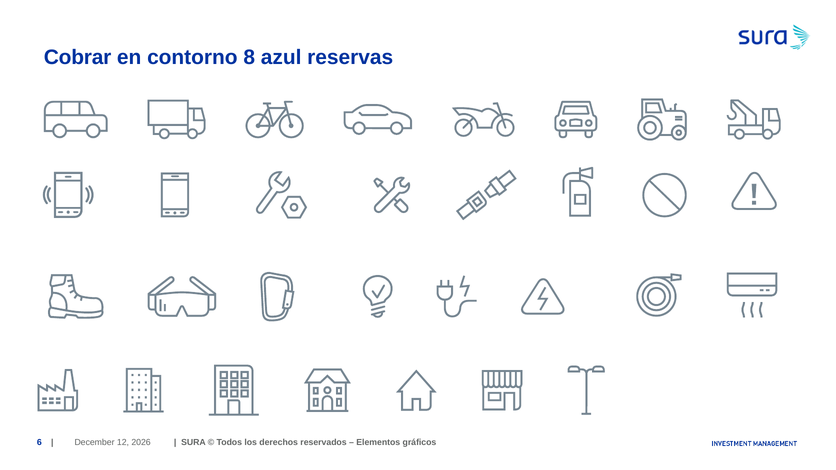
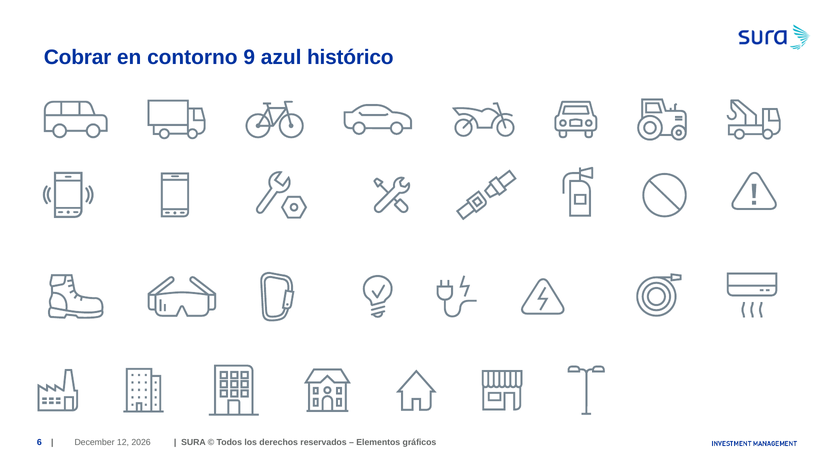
8: 8 -> 9
reservas: reservas -> histórico
